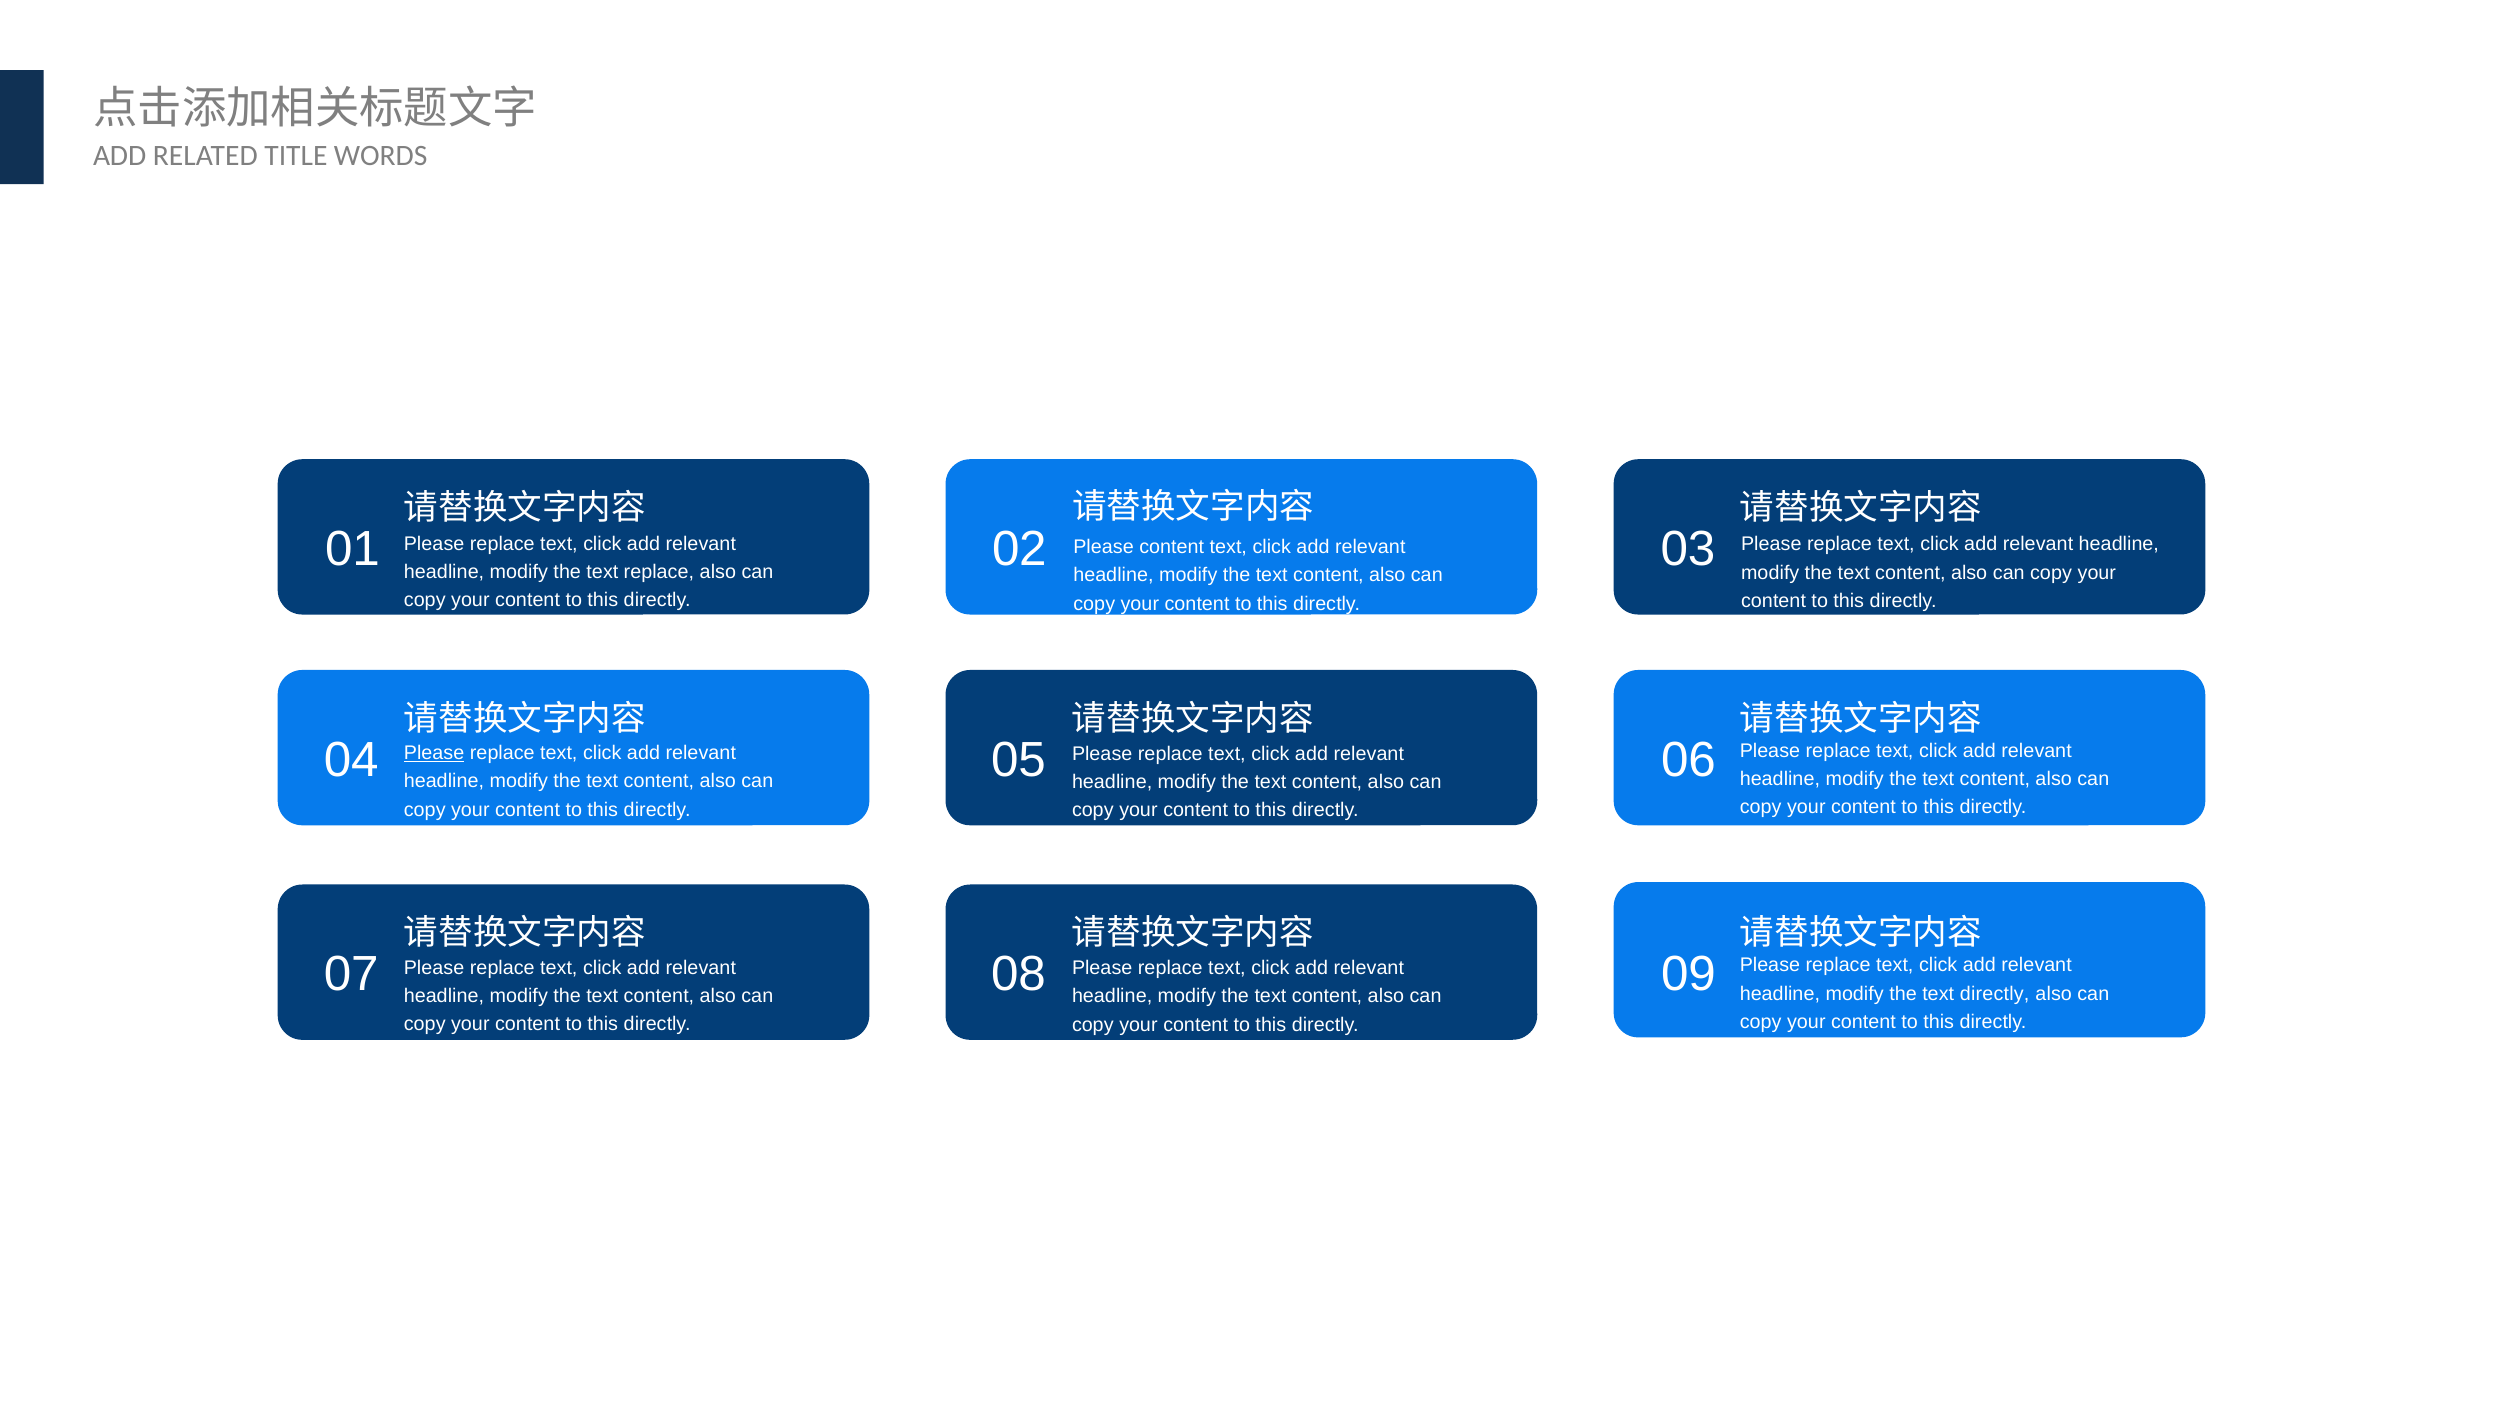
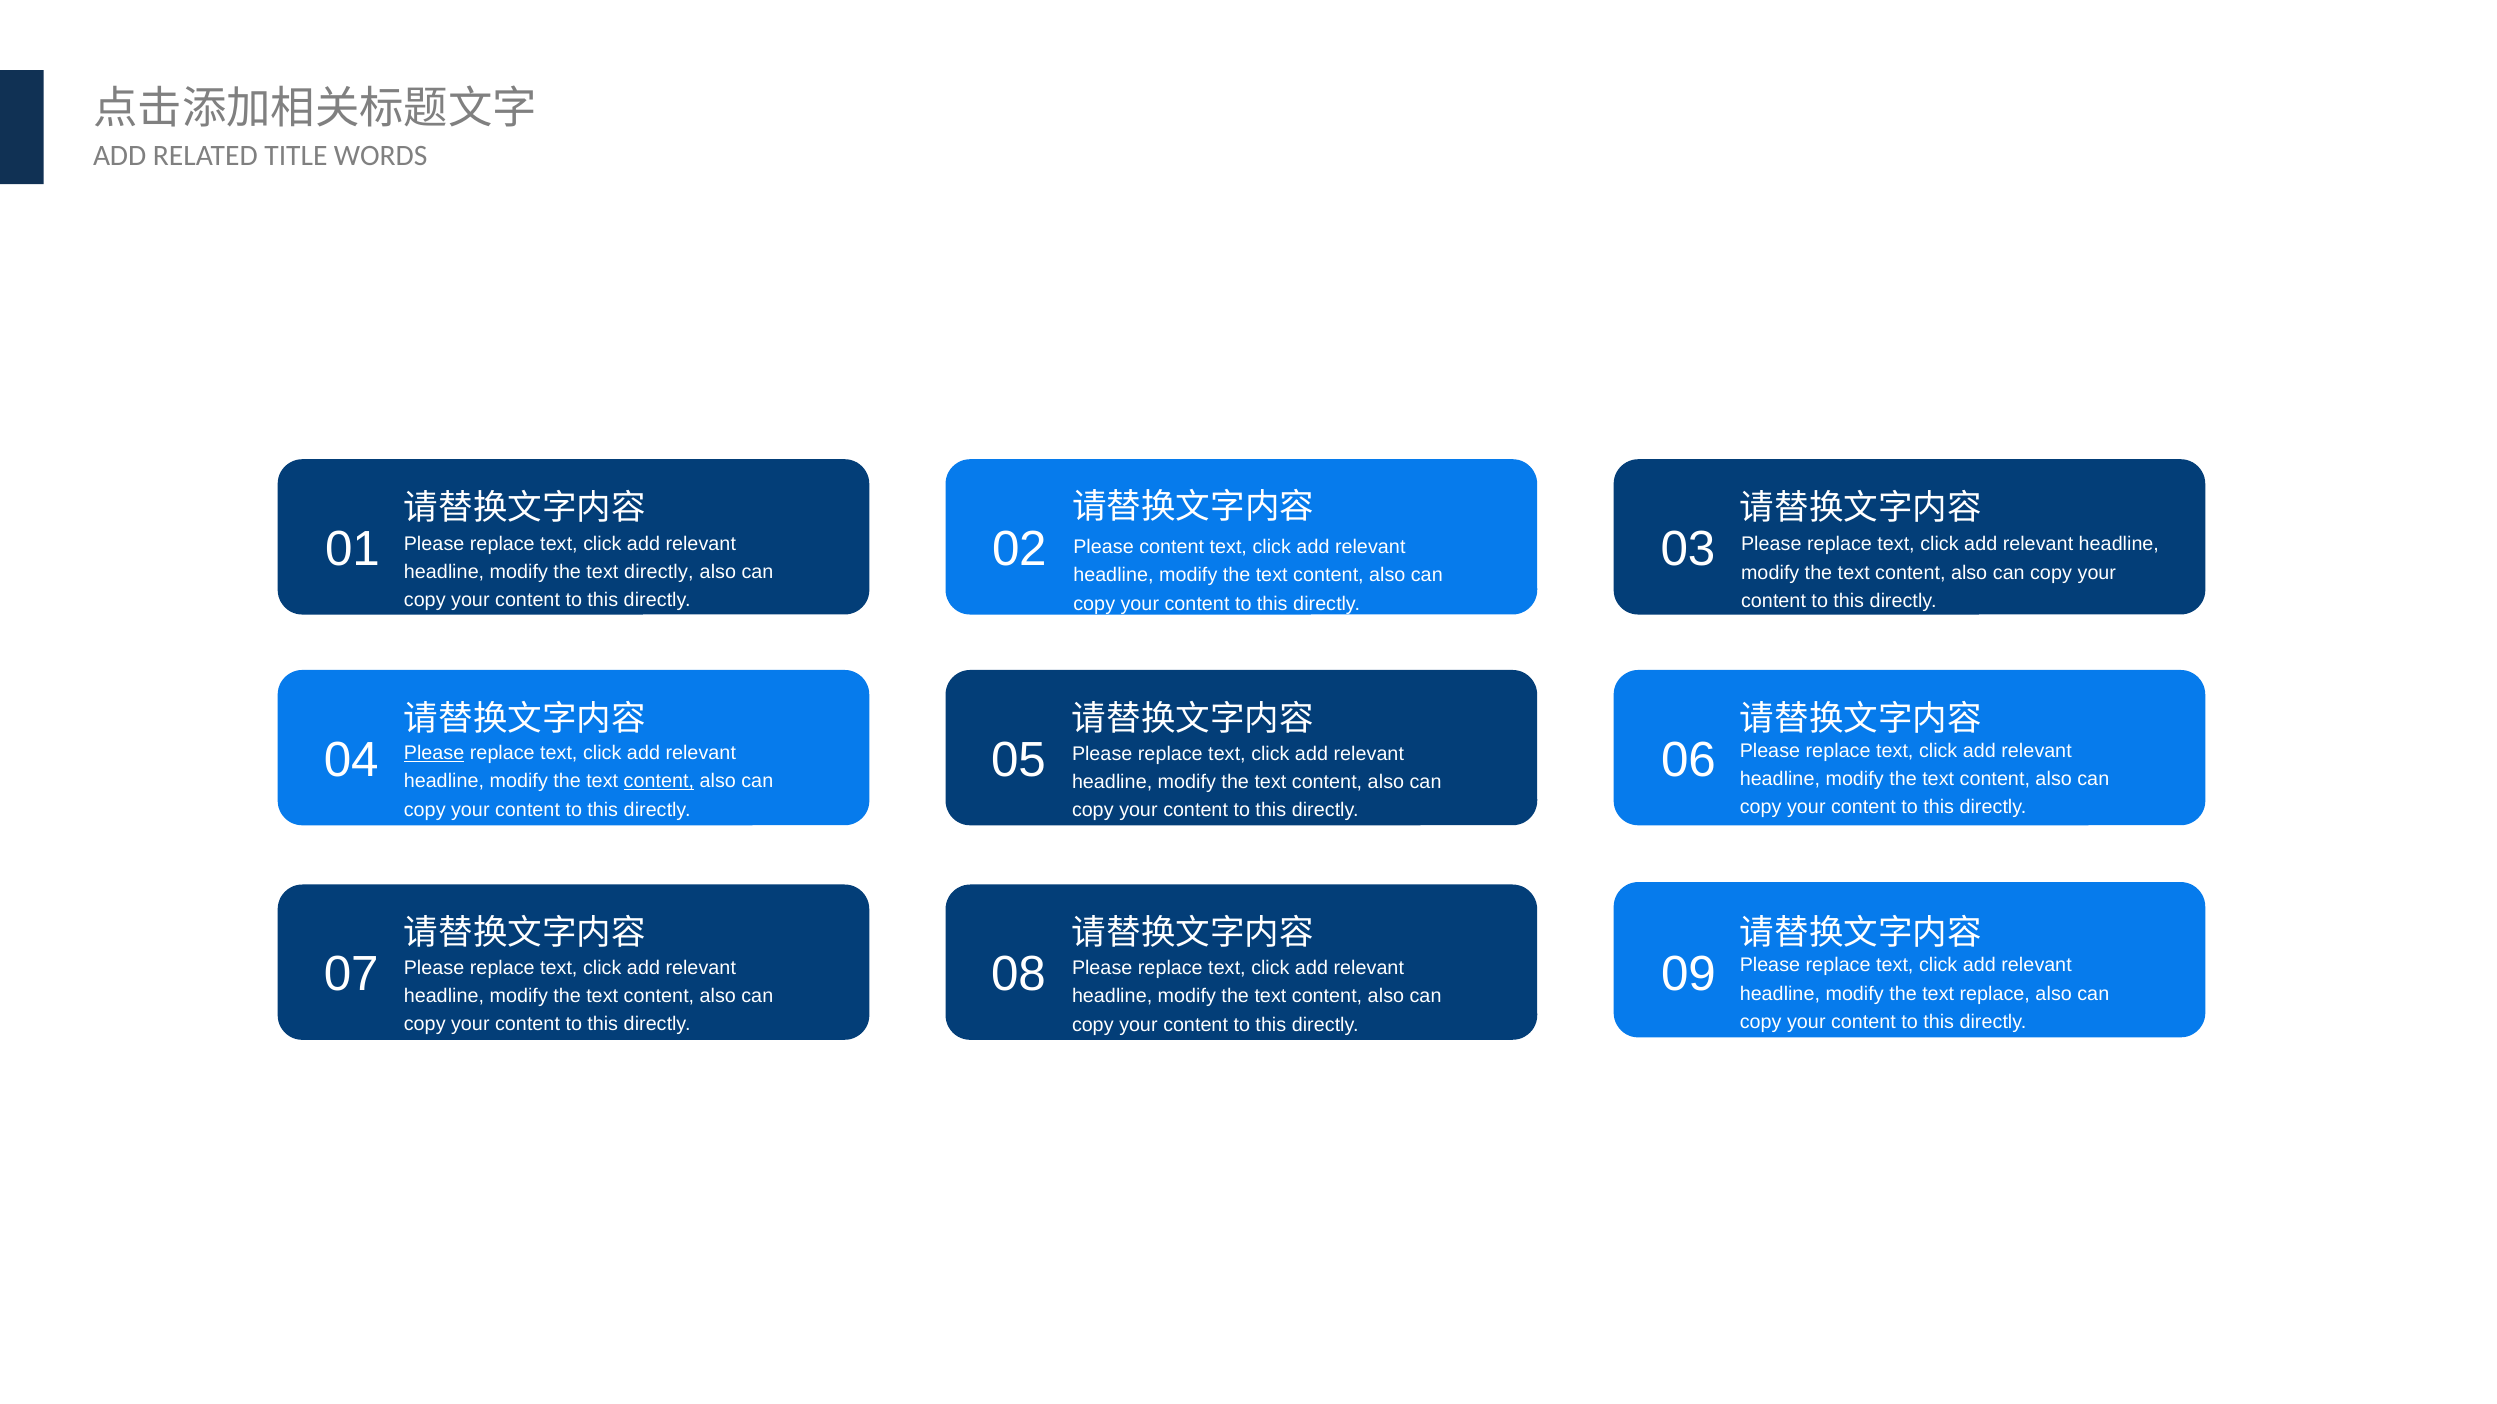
text replace: replace -> directly
content at (659, 782) underline: none -> present
text directly: directly -> replace
